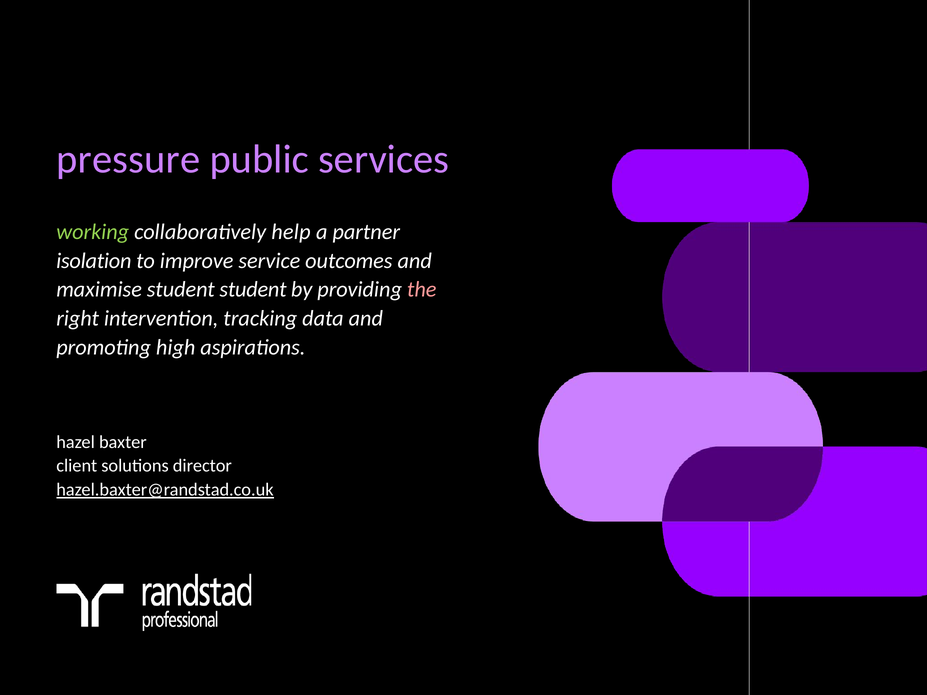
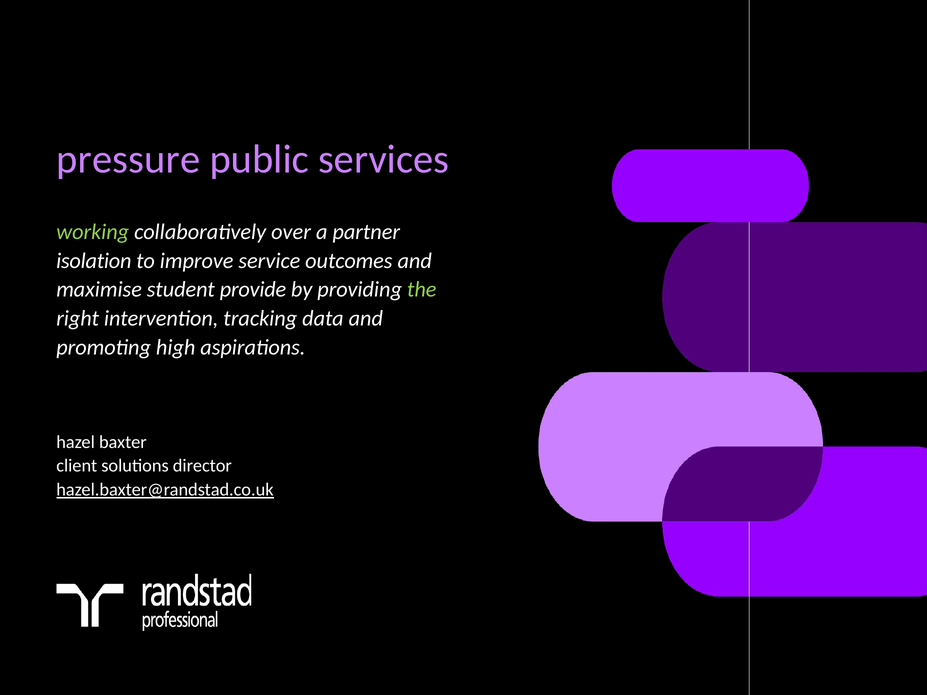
help: help -> over
student student: student -> provide
the colour: pink -> light green
